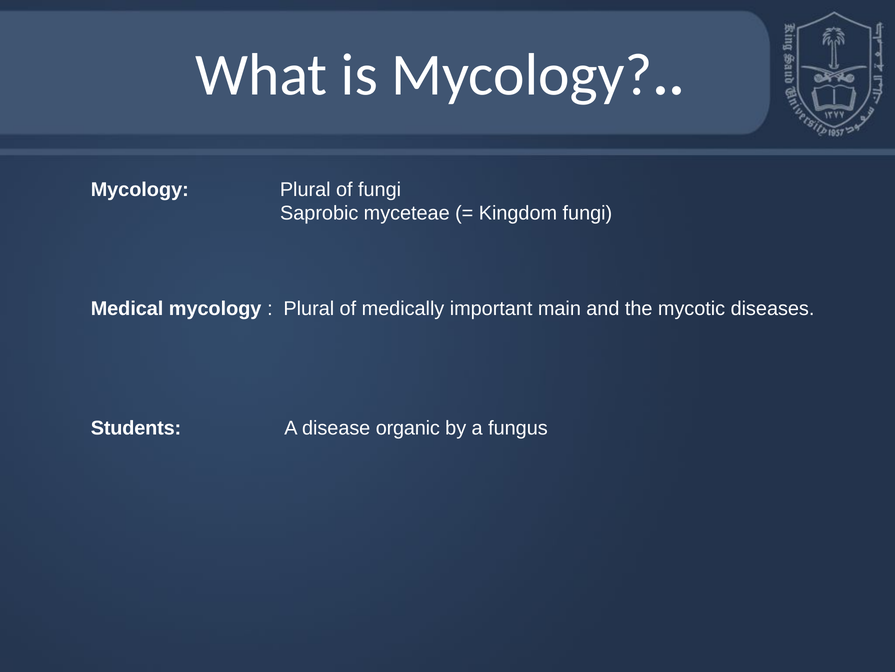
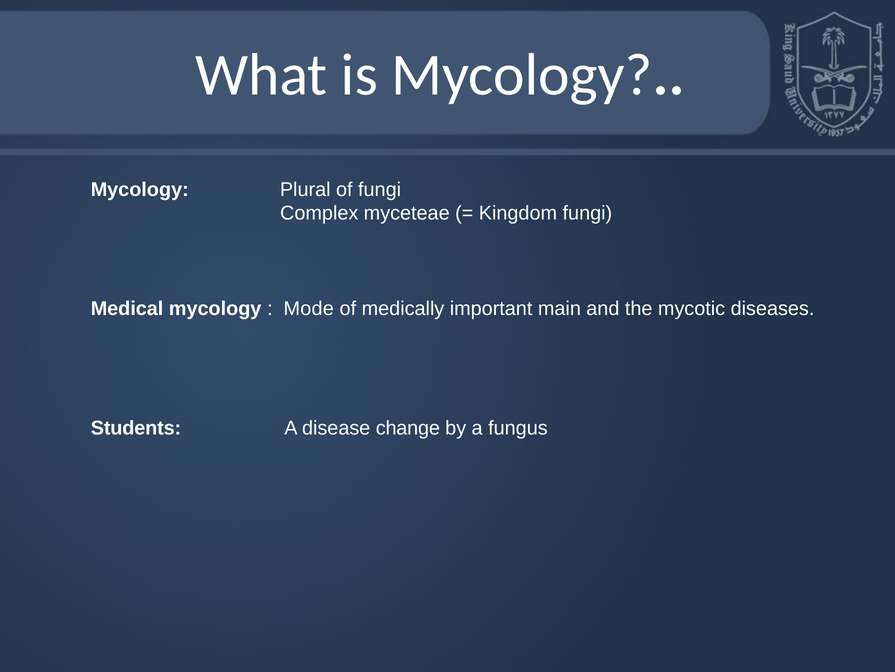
Saprobic: Saprobic -> Complex
Plural at (309, 309): Plural -> Mode
organic: organic -> change
